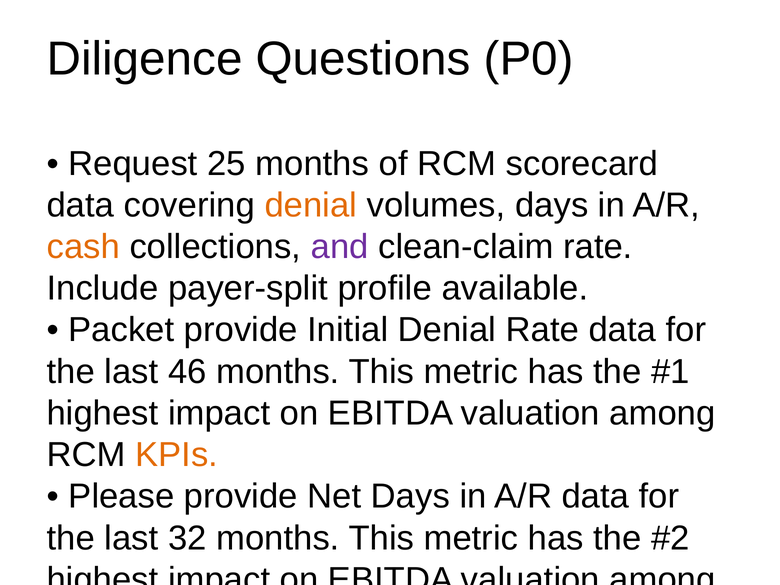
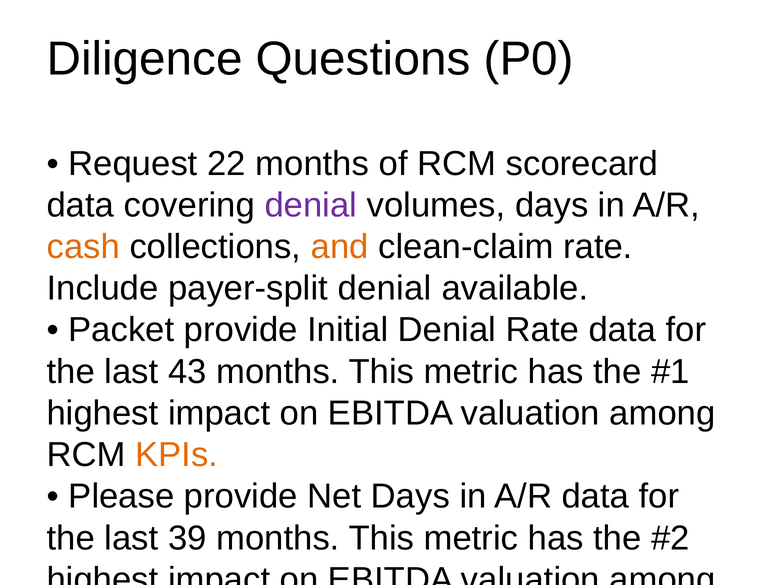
25: 25 -> 22
denial at (311, 205) colour: orange -> purple
and colour: purple -> orange
payer-split profile: profile -> denial
46: 46 -> 43
32: 32 -> 39
